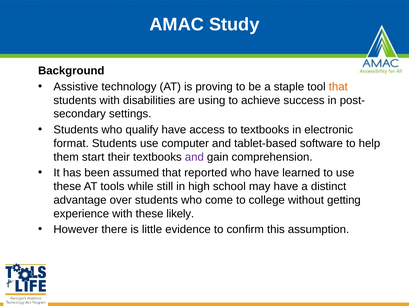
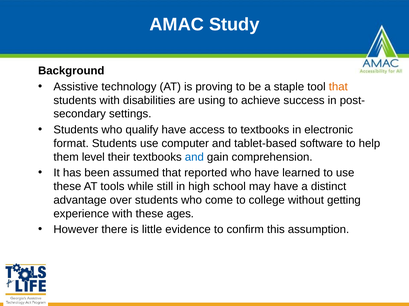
start: start -> level
and at (194, 157) colour: purple -> blue
likely: likely -> ages
